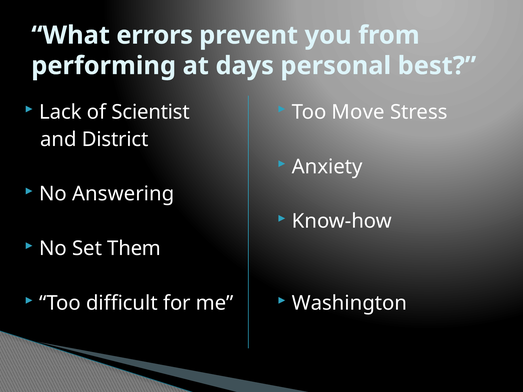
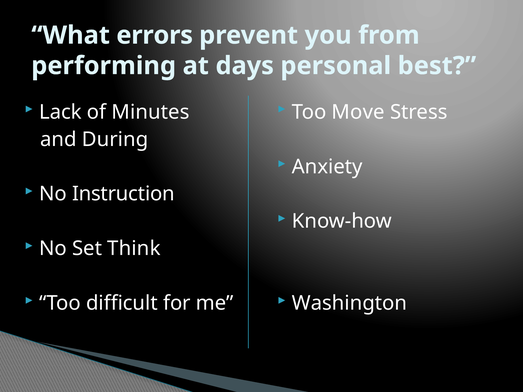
Scientist: Scientist -> Minutes
District: District -> During
Answering: Answering -> Instruction
Them: Them -> Think
